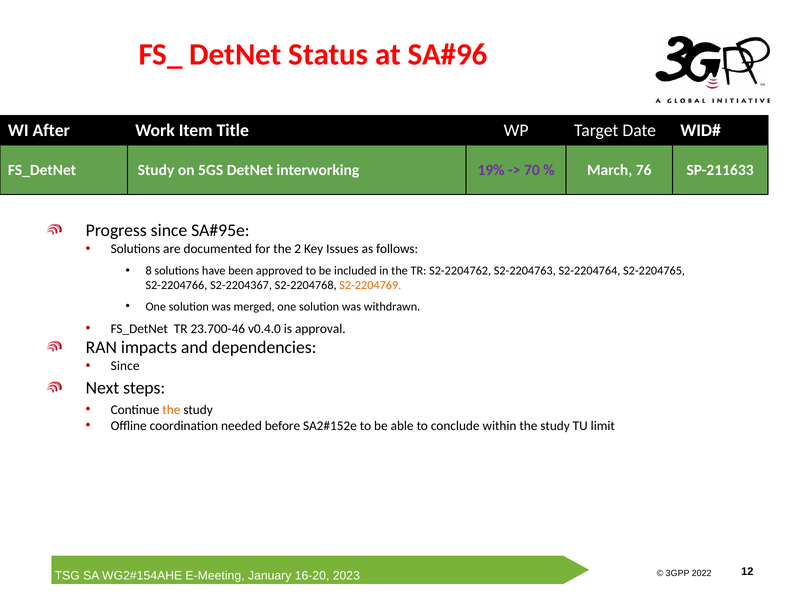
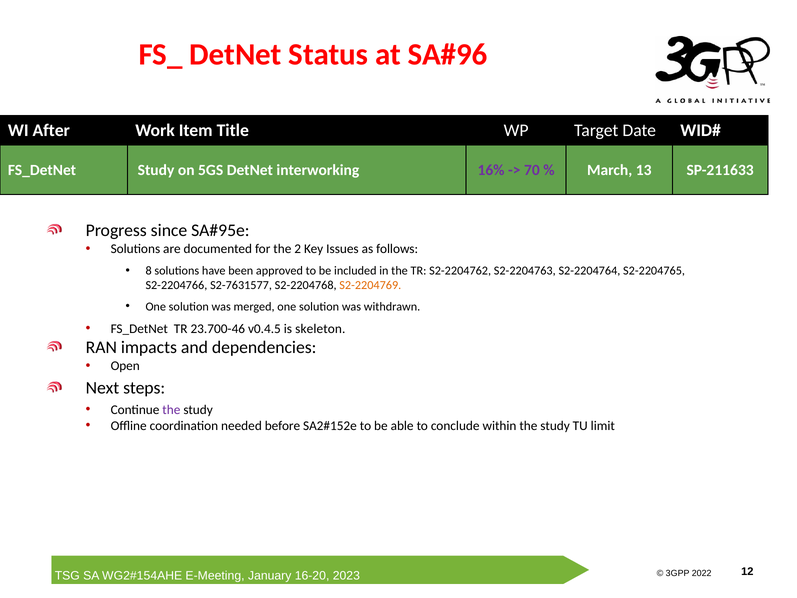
19%: 19% -> 16%
76: 76 -> 13
S2-2204367: S2-2204367 -> S2-7631577
v0.4.0: v0.4.0 -> v0.4.5
approval: approval -> skeleton
Since at (125, 366): Since -> Open
the at (171, 410) colour: orange -> purple
